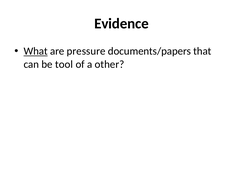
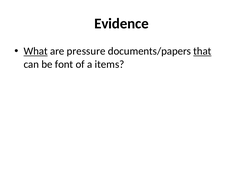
that underline: none -> present
tool: tool -> font
other: other -> items
